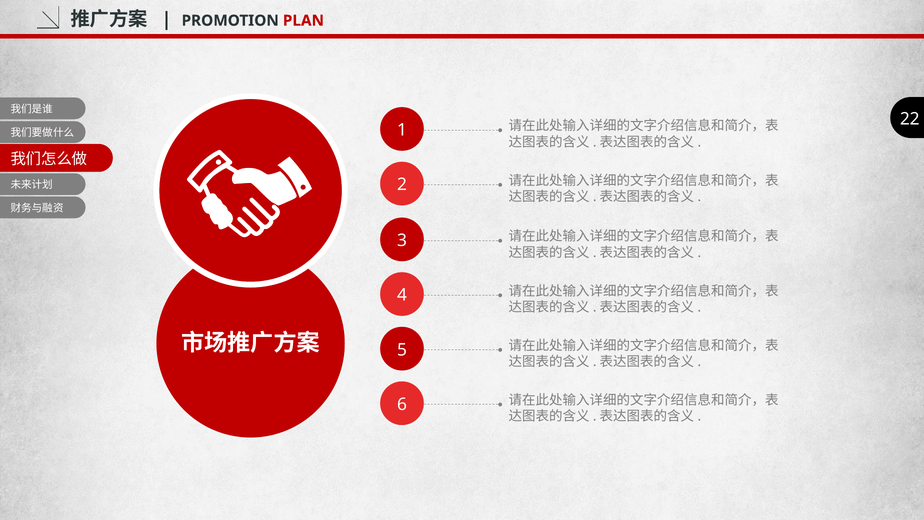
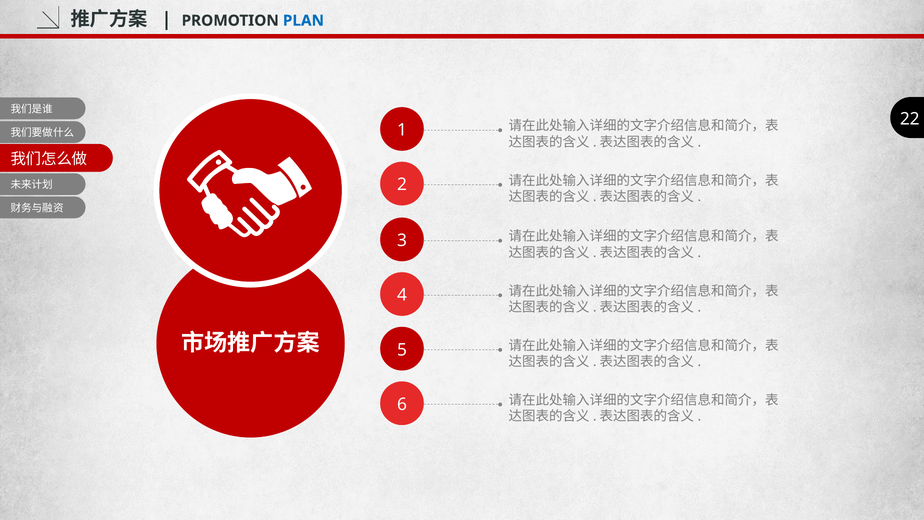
PLAN colour: red -> blue
